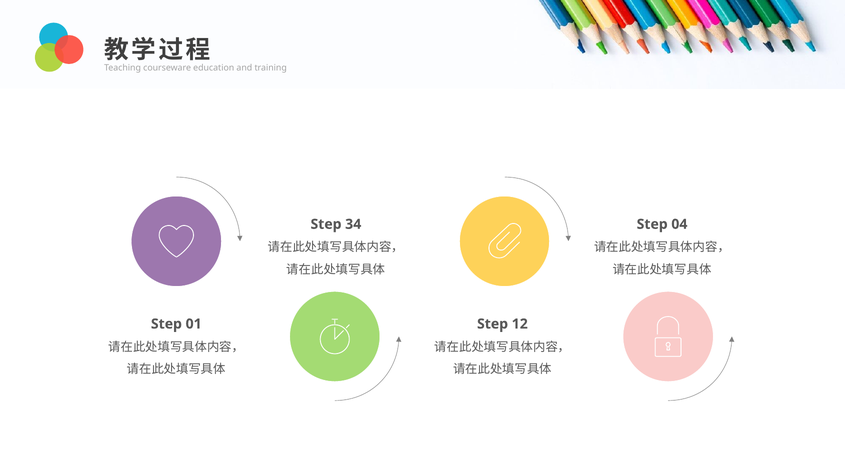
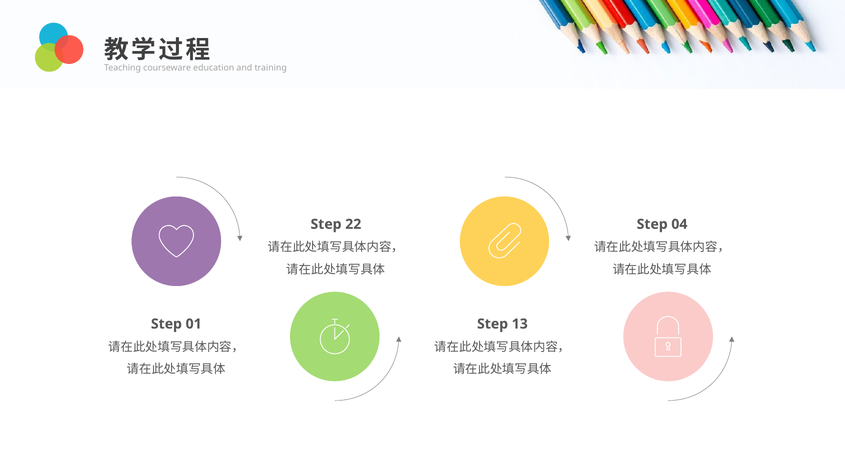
34: 34 -> 22
12: 12 -> 13
